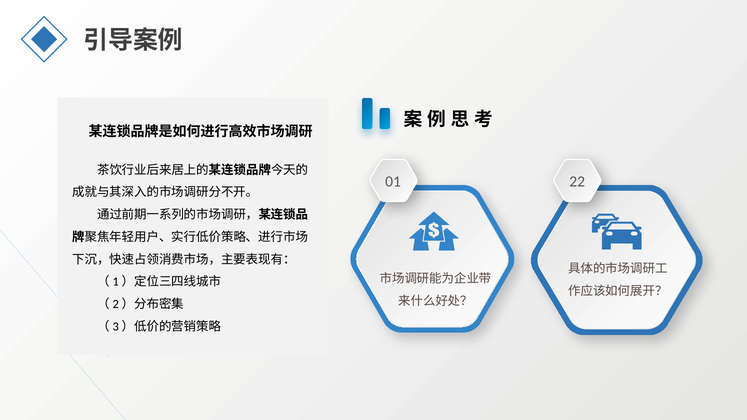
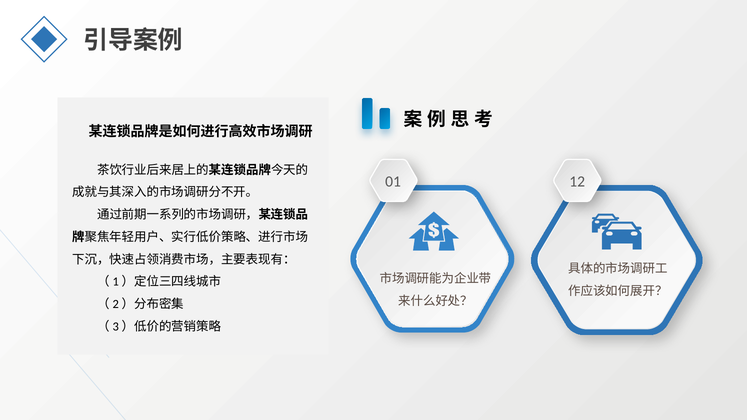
22: 22 -> 12
